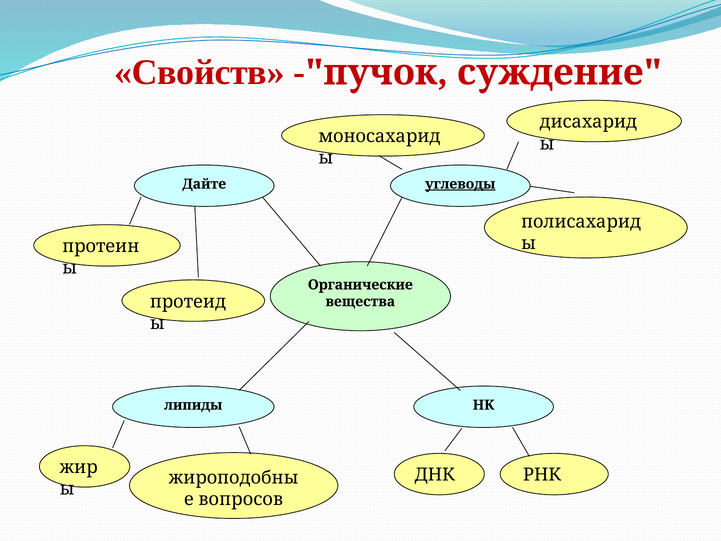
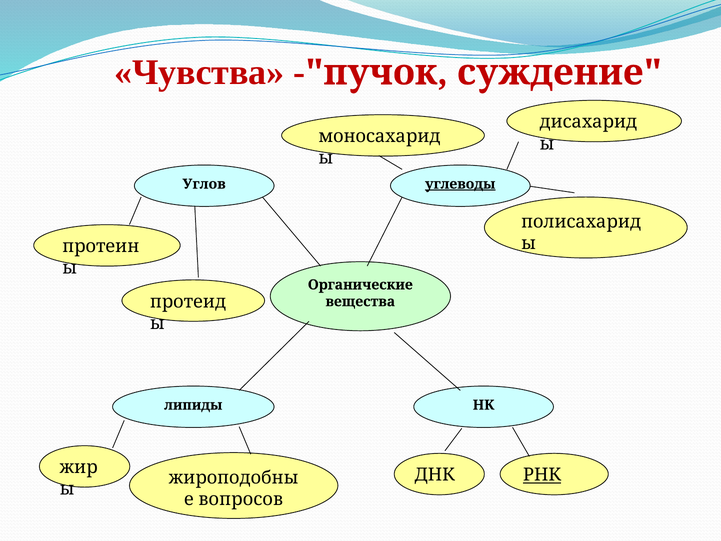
Свойств: Свойств -> Чувства
Дайте: Дайте -> Углов
РНК underline: none -> present
